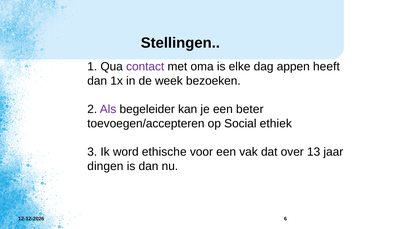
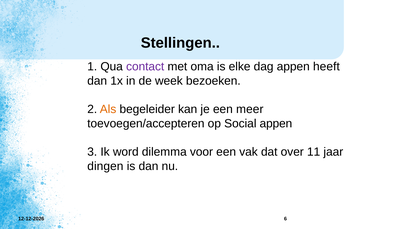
Als colour: purple -> orange
beter: beter -> meer
Social ethiek: ethiek -> appen
ethische: ethische -> dilemma
13: 13 -> 11
